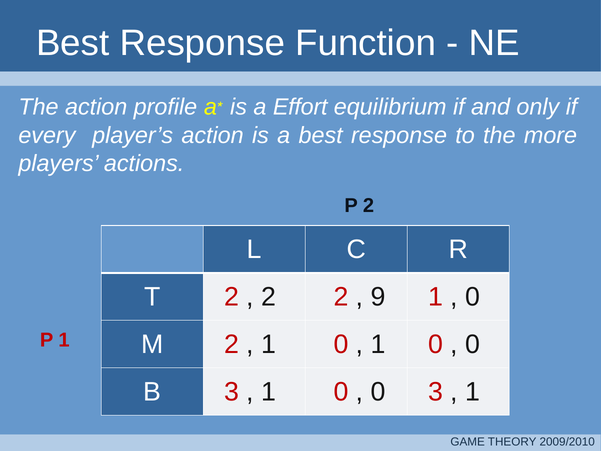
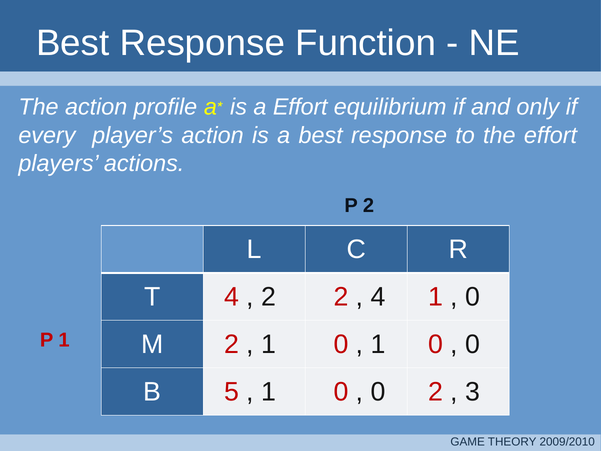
the more: more -> effort
T 2: 2 -> 4
9 at (378, 297): 9 -> 4
B 3: 3 -> 5
0 3: 3 -> 2
1 at (473, 392): 1 -> 3
